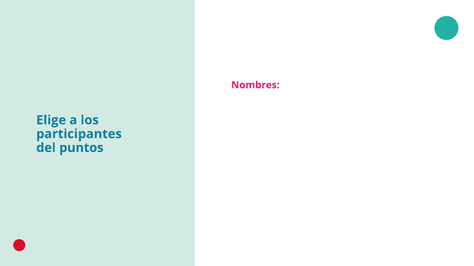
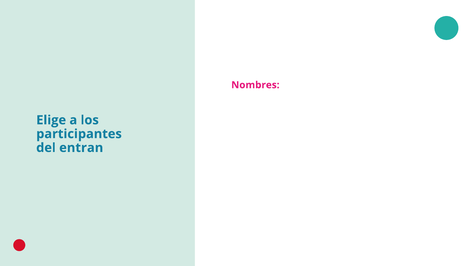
puntos: puntos -> entran
